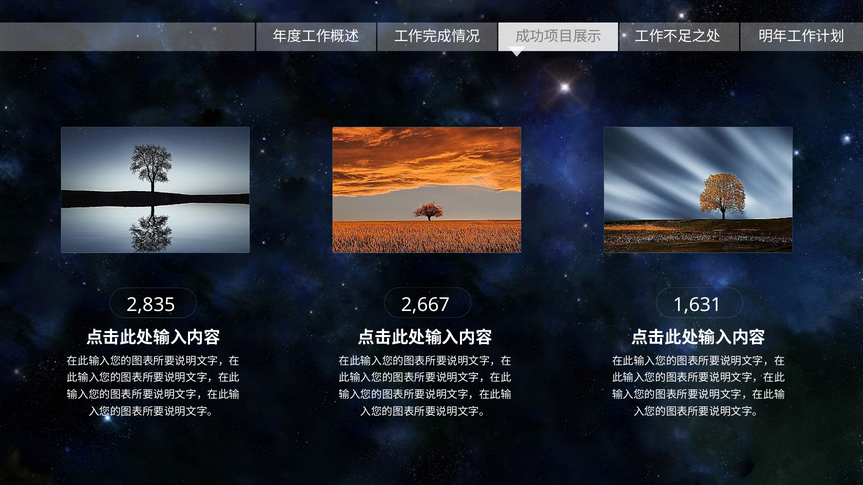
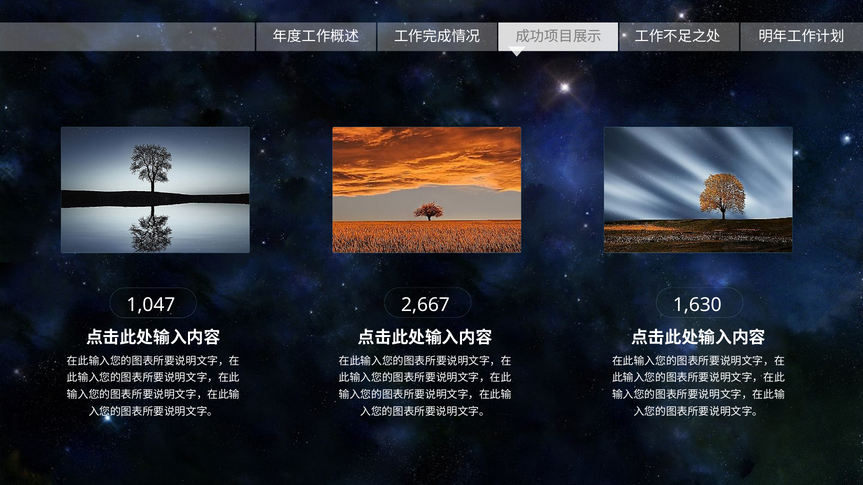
2,835: 2,835 -> 1,047
1,631: 1,631 -> 1,630
